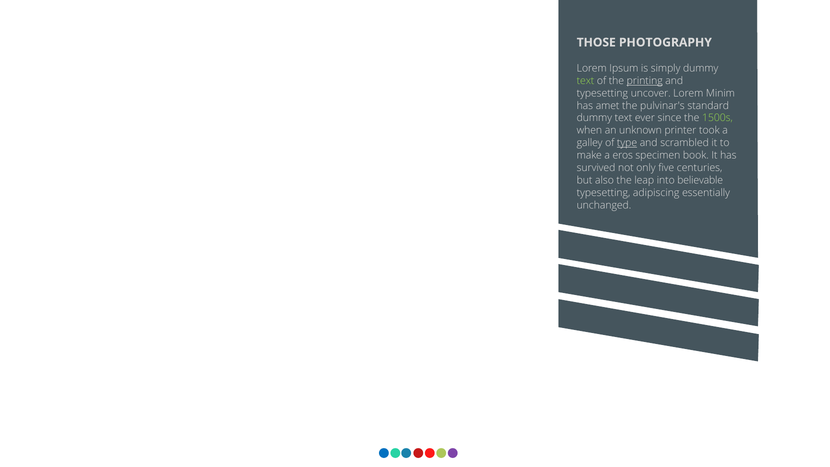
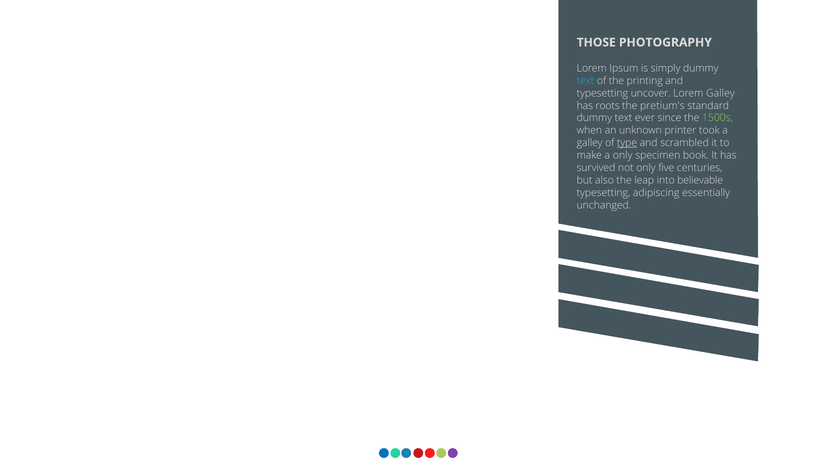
text at (586, 81) colour: light green -> light blue
printing underline: present -> none
Lorem Minim: Minim -> Galley
amet: amet -> roots
pulvinar's: pulvinar's -> pretium's
a eros: eros -> only
